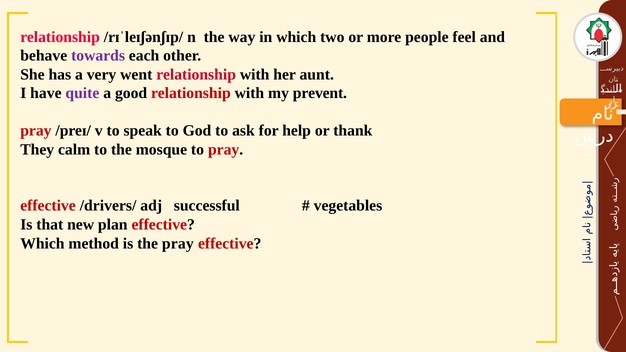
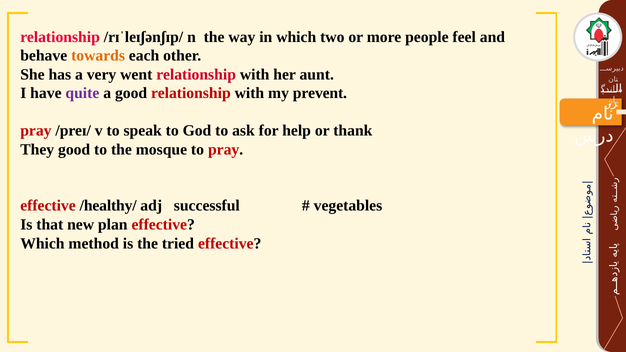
towards colour: purple -> orange
They calm: calm -> good
/drivers/: /drivers/ -> /healthy/
the pray: pray -> tried
